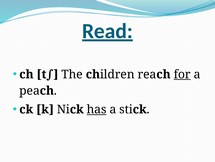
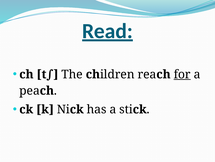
has underline: present -> none
